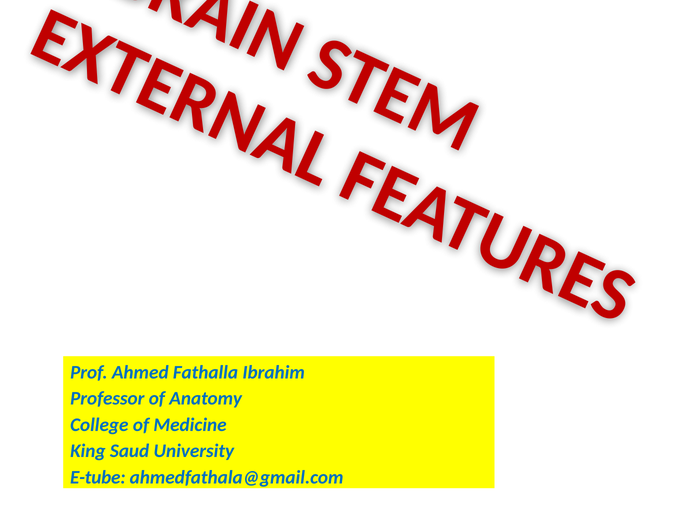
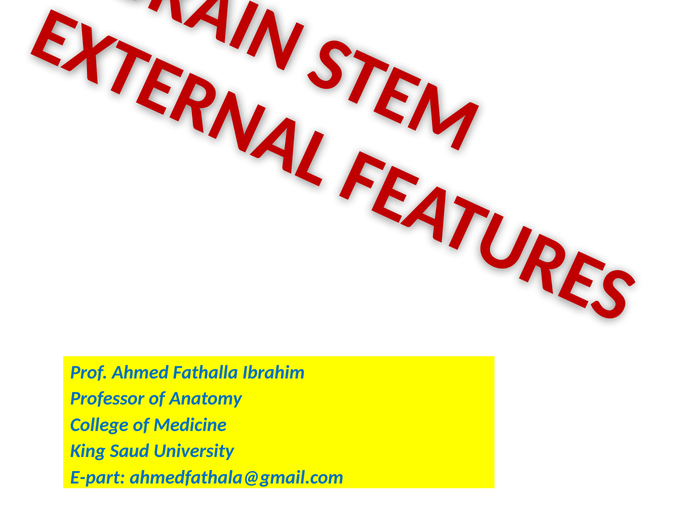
E-tube: E-tube -> E-part
